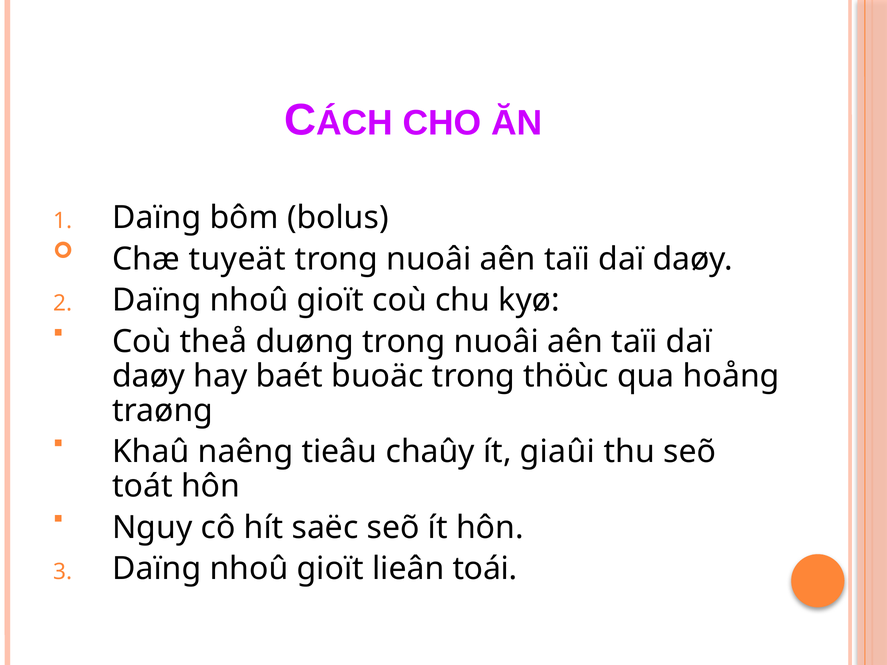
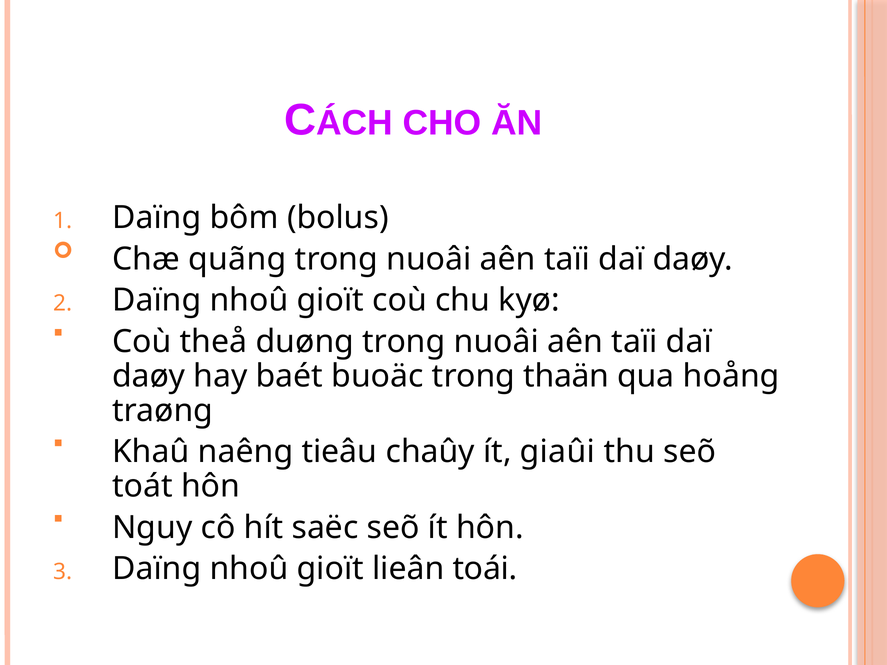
tuyeät: tuyeät -> quãng
thöùc: thöùc -> thaän
